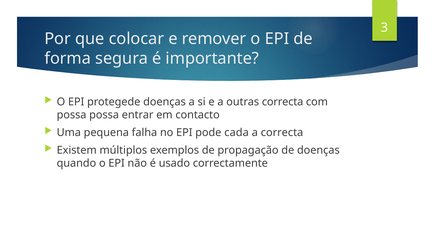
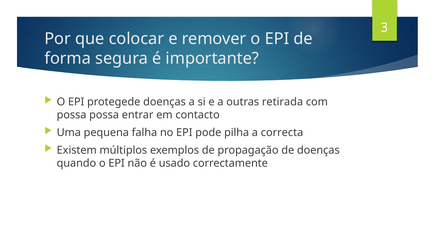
outras correcta: correcta -> retirada
cada: cada -> pilha
